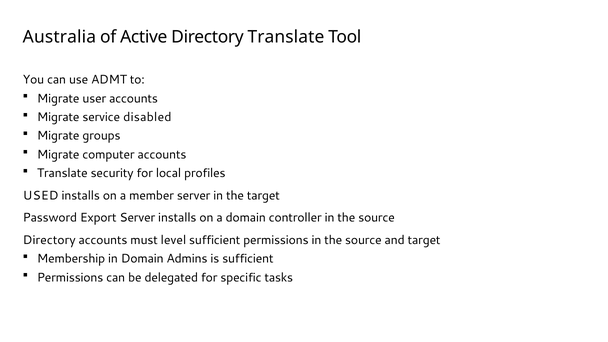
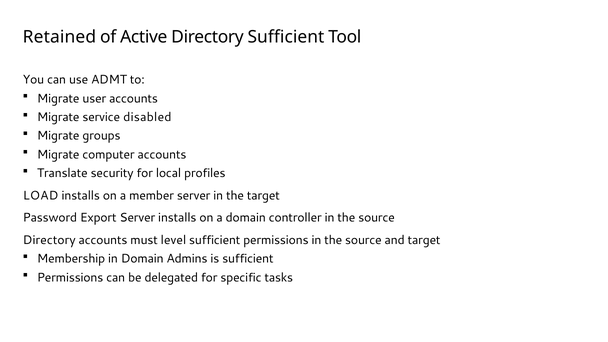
Australia: Australia -> Retained
Directory Translate: Translate -> Sufficient
USED: USED -> LOAD
